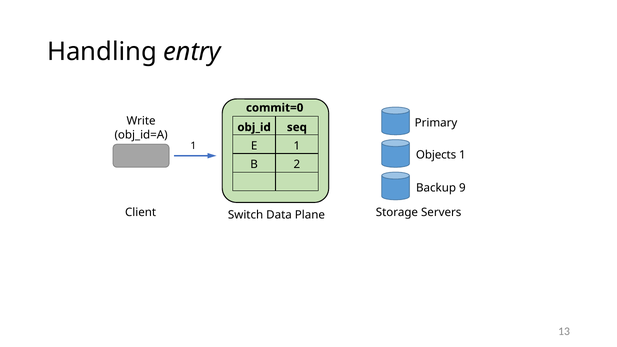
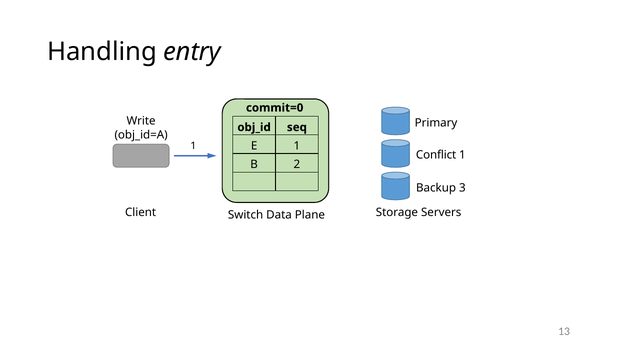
Objects: Objects -> Conflict
9: 9 -> 3
